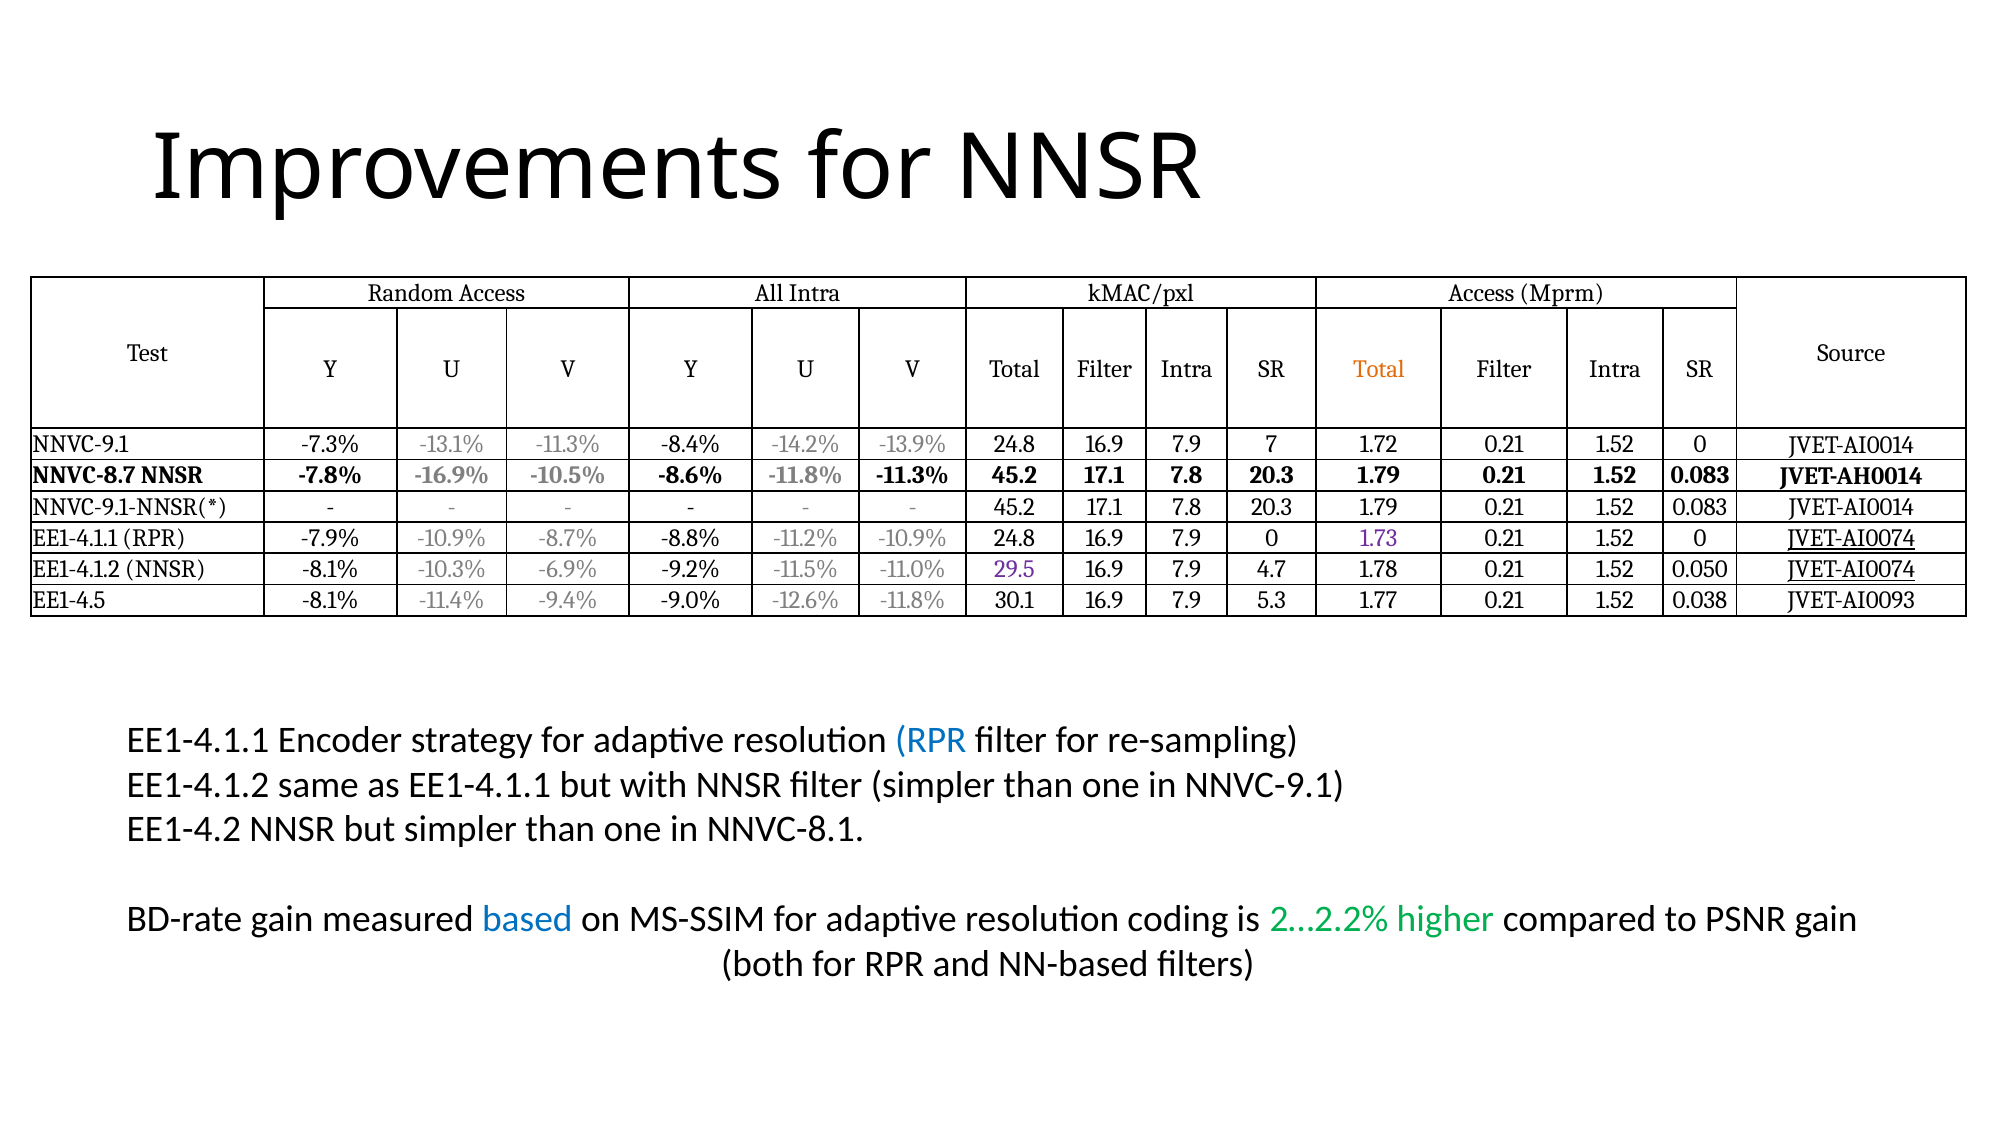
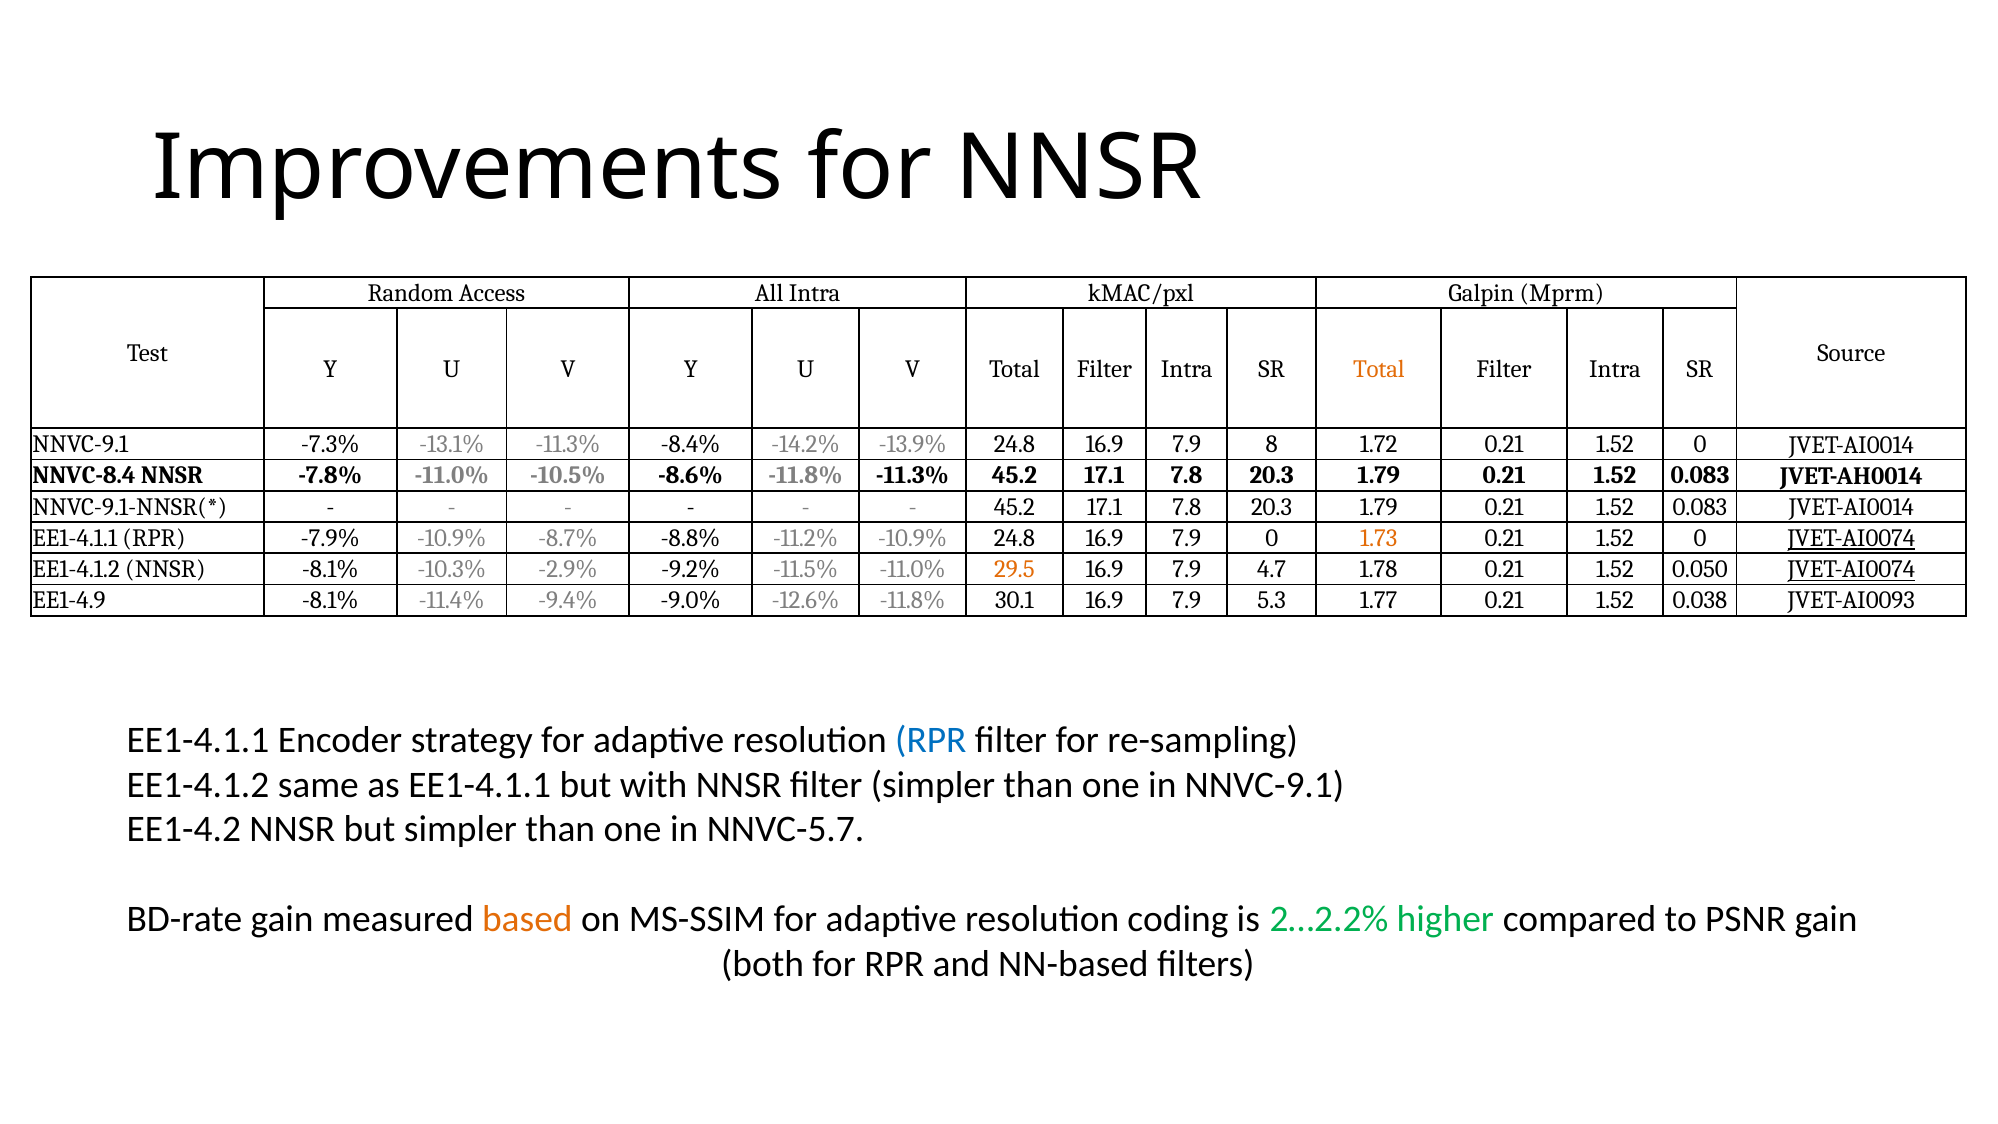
kMAC/pxl Access: Access -> Galpin
7: 7 -> 8
NNVC-8.7: NNVC-8.7 -> NNVC-8.4
-7.8% -16.9%: -16.9% -> -11.0%
1.73 colour: purple -> orange
-6.9%: -6.9% -> -2.9%
29.5 colour: purple -> orange
EE1-4.5: EE1-4.5 -> EE1-4.9
NNVC-8.1: NNVC-8.1 -> NNVC-5.7
based colour: blue -> orange
